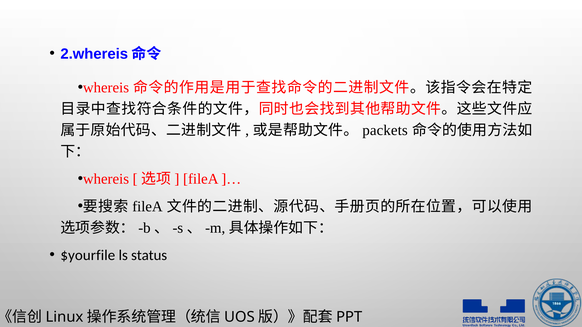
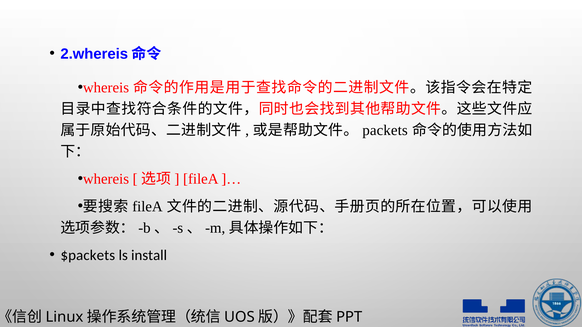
$yourfile: $yourfile -> $packets
status: status -> install
